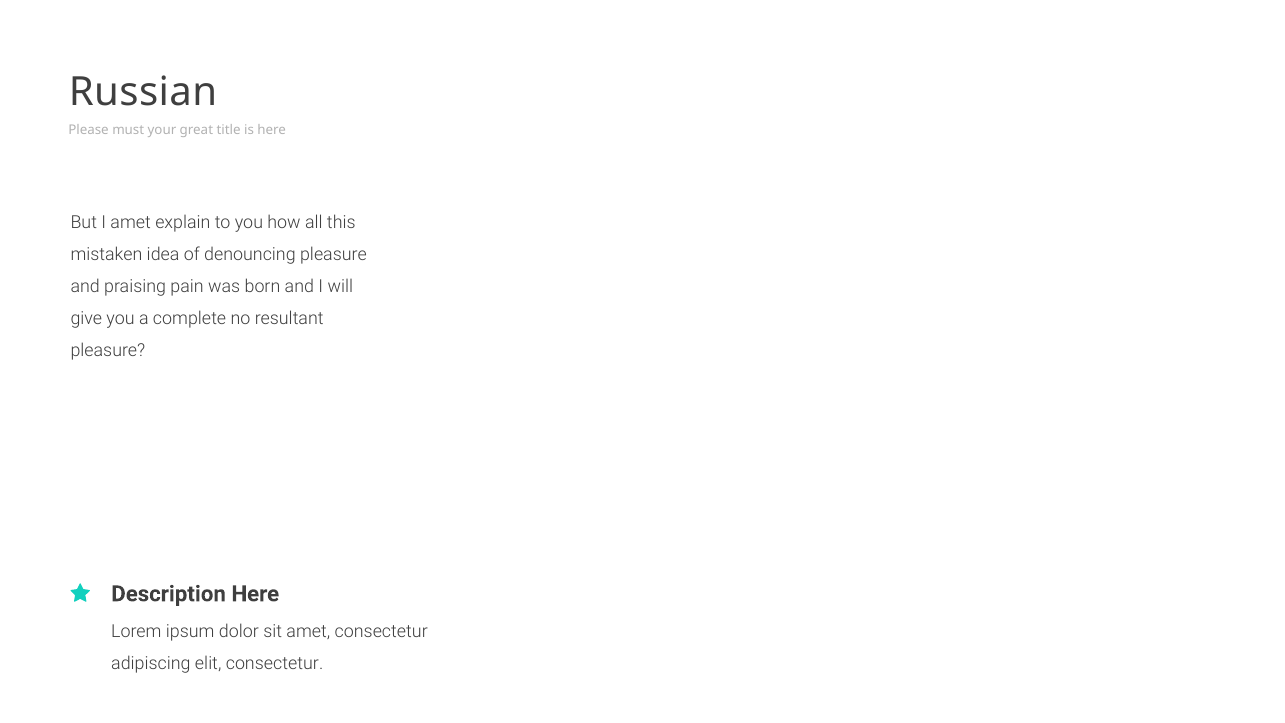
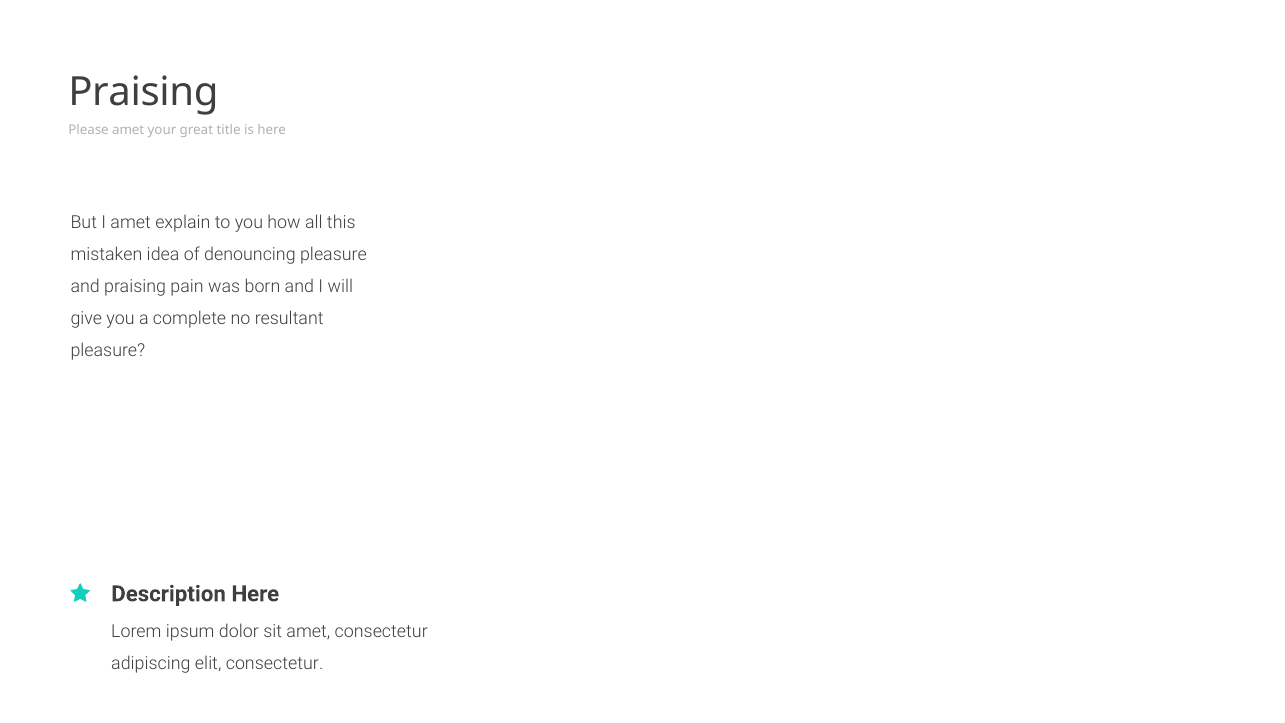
Russian at (143, 93): Russian -> Praising
Please must: must -> amet
